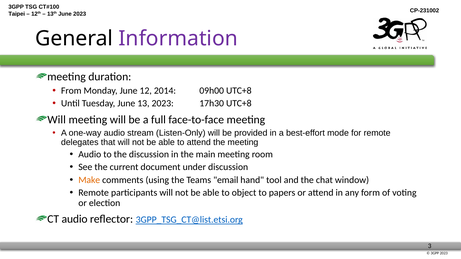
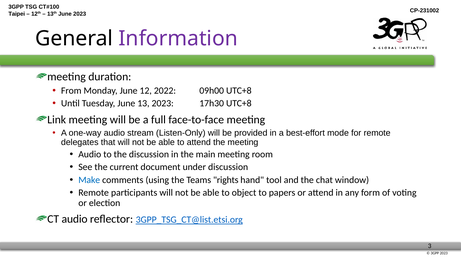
2014: 2014 -> 2022
Will at (57, 120): Will -> Link
Make colour: orange -> blue
email: email -> rights
